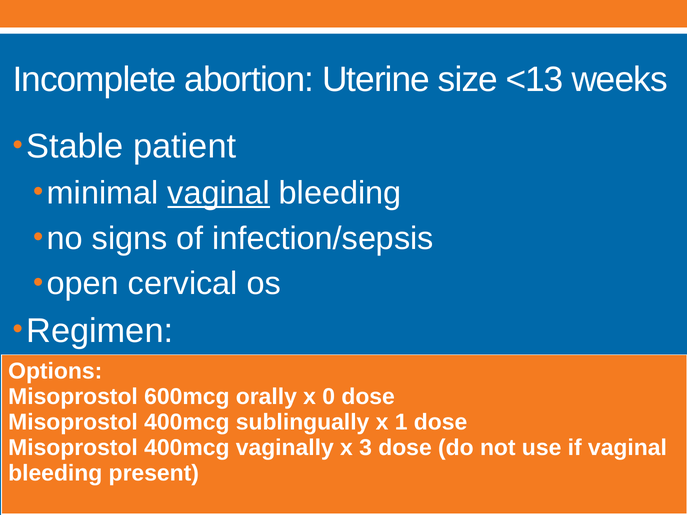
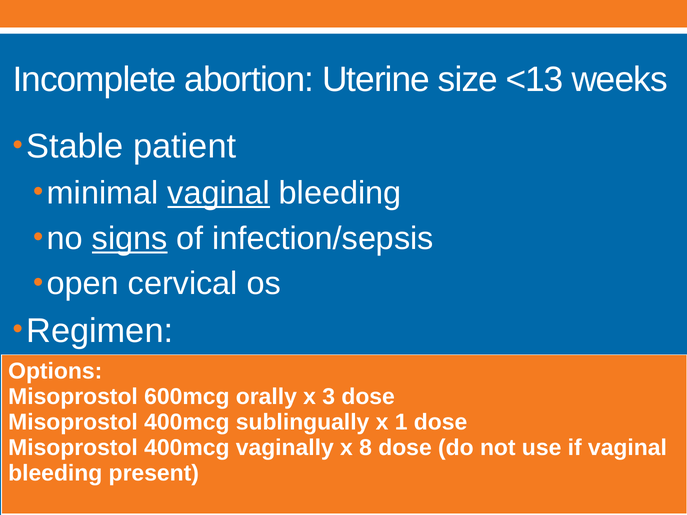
signs underline: none -> present
0: 0 -> 3
3: 3 -> 8
